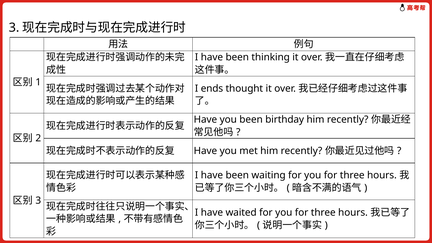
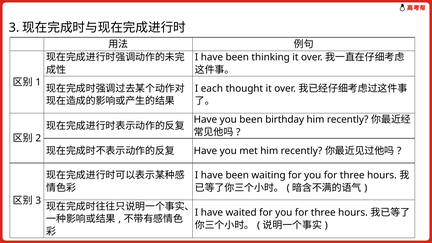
ends: ends -> each
